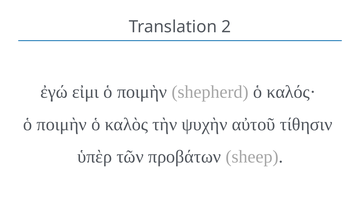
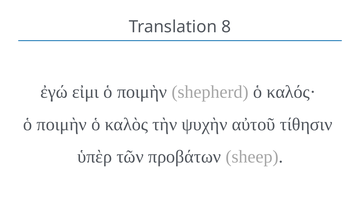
2: 2 -> 8
